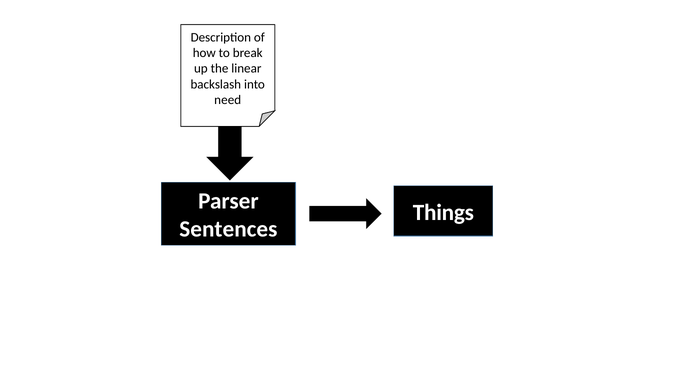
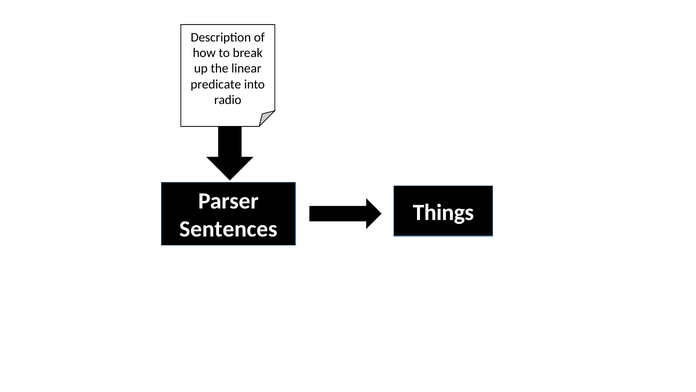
backslash: backslash -> predicate
need: need -> radio
